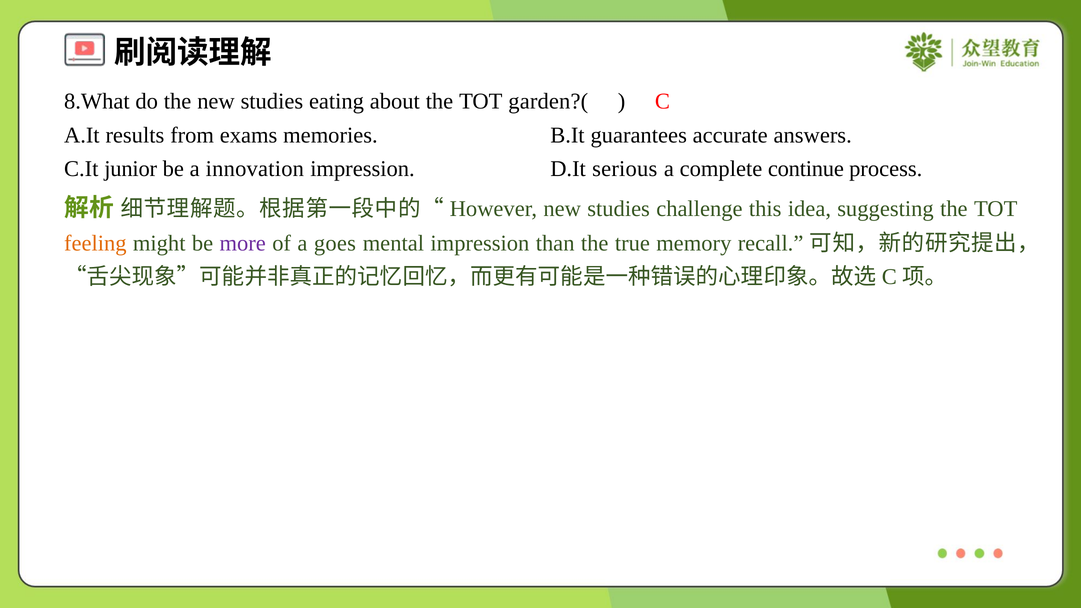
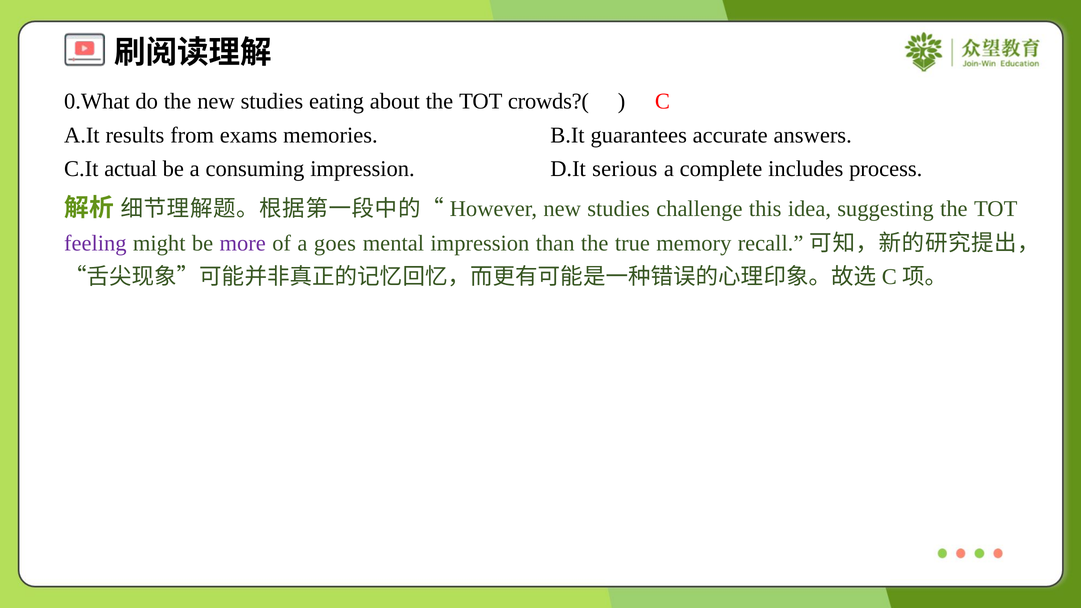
8.What: 8.What -> 0.What
garden?(: garden?( -> crowds?(
junior: junior -> actual
innovation: innovation -> consuming
continue: continue -> includes
feeling colour: orange -> purple
